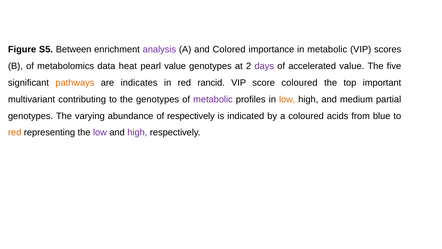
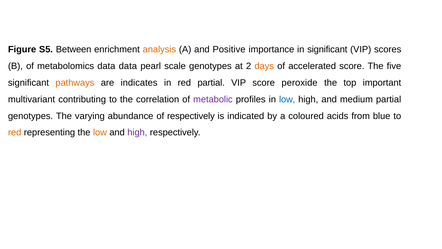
analysis colour: purple -> orange
Colored: Colored -> Positive
in metabolic: metabolic -> significant
data heat: heat -> data
pearl value: value -> scale
days colour: purple -> orange
accelerated value: value -> score
red rancid: rancid -> partial
score coloured: coloured -> peroxide
the genotypes: genotypes -> correlation
low at (287, 99) colour: orange -> blue
low at (100, 132) colour: purple -> orange
